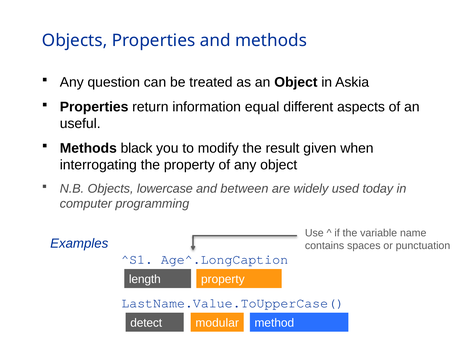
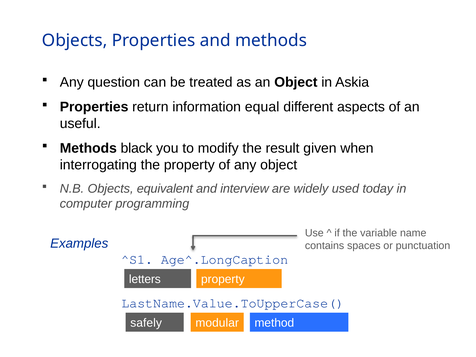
lowercase: lowercase -> equivalent
between: between -> interview
length: length -> letters
detect: detect -> safely
